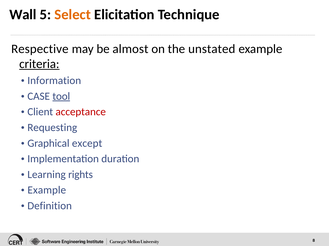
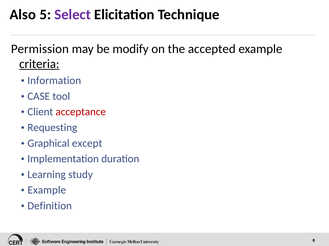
Wall: Wall -> Also
Select colour: orange -> purple
Respective: Respective -> Permission
almost: almost -> modify
unstated: unstated -> accepted
tool underline: present -> none
rights: rights -> study
